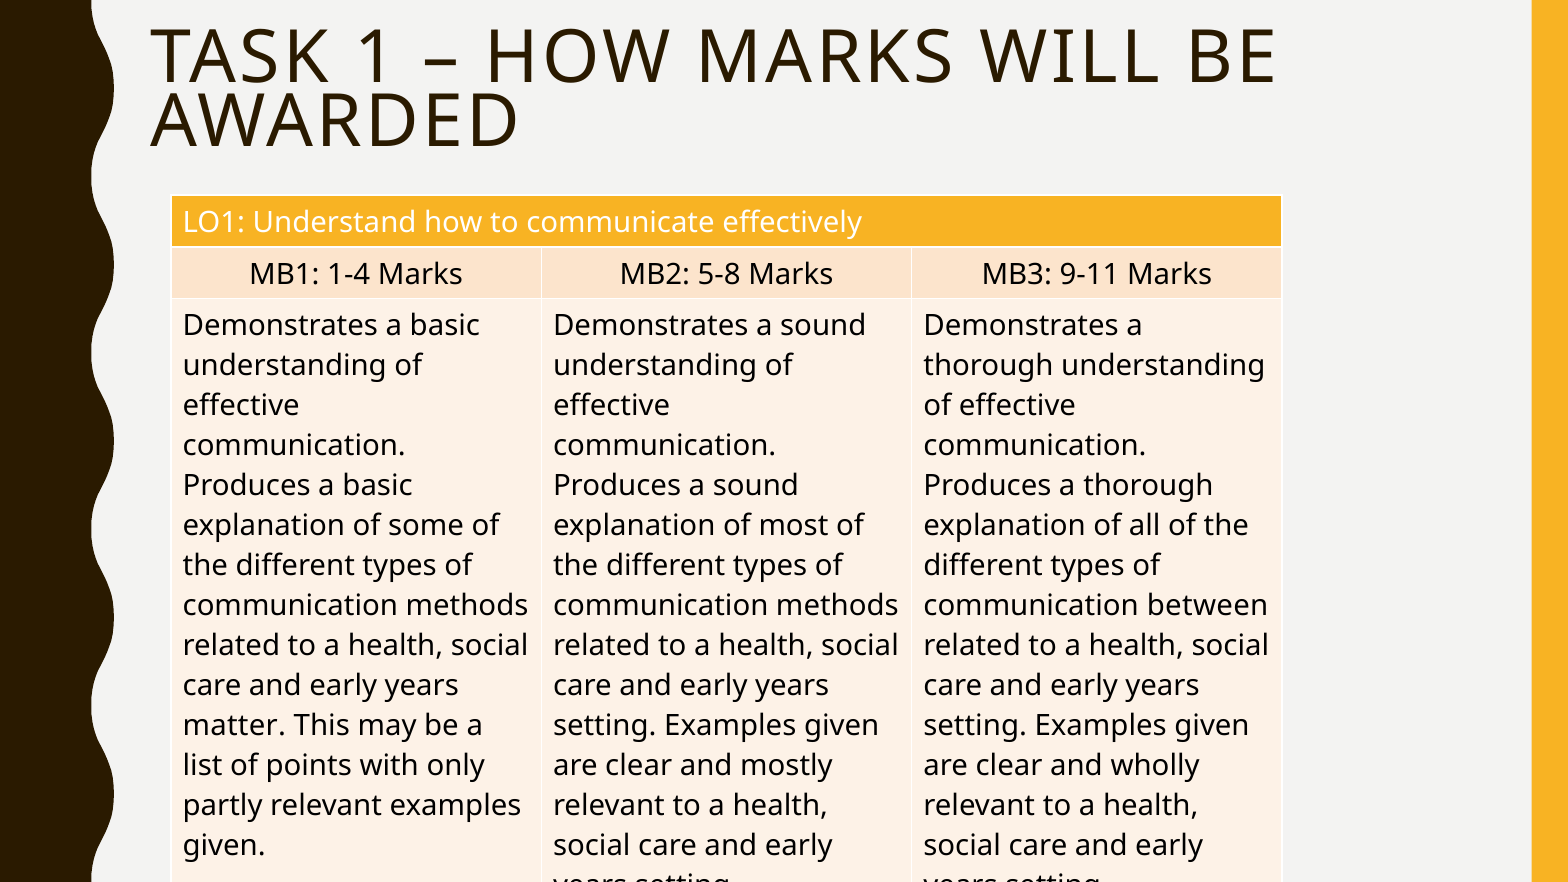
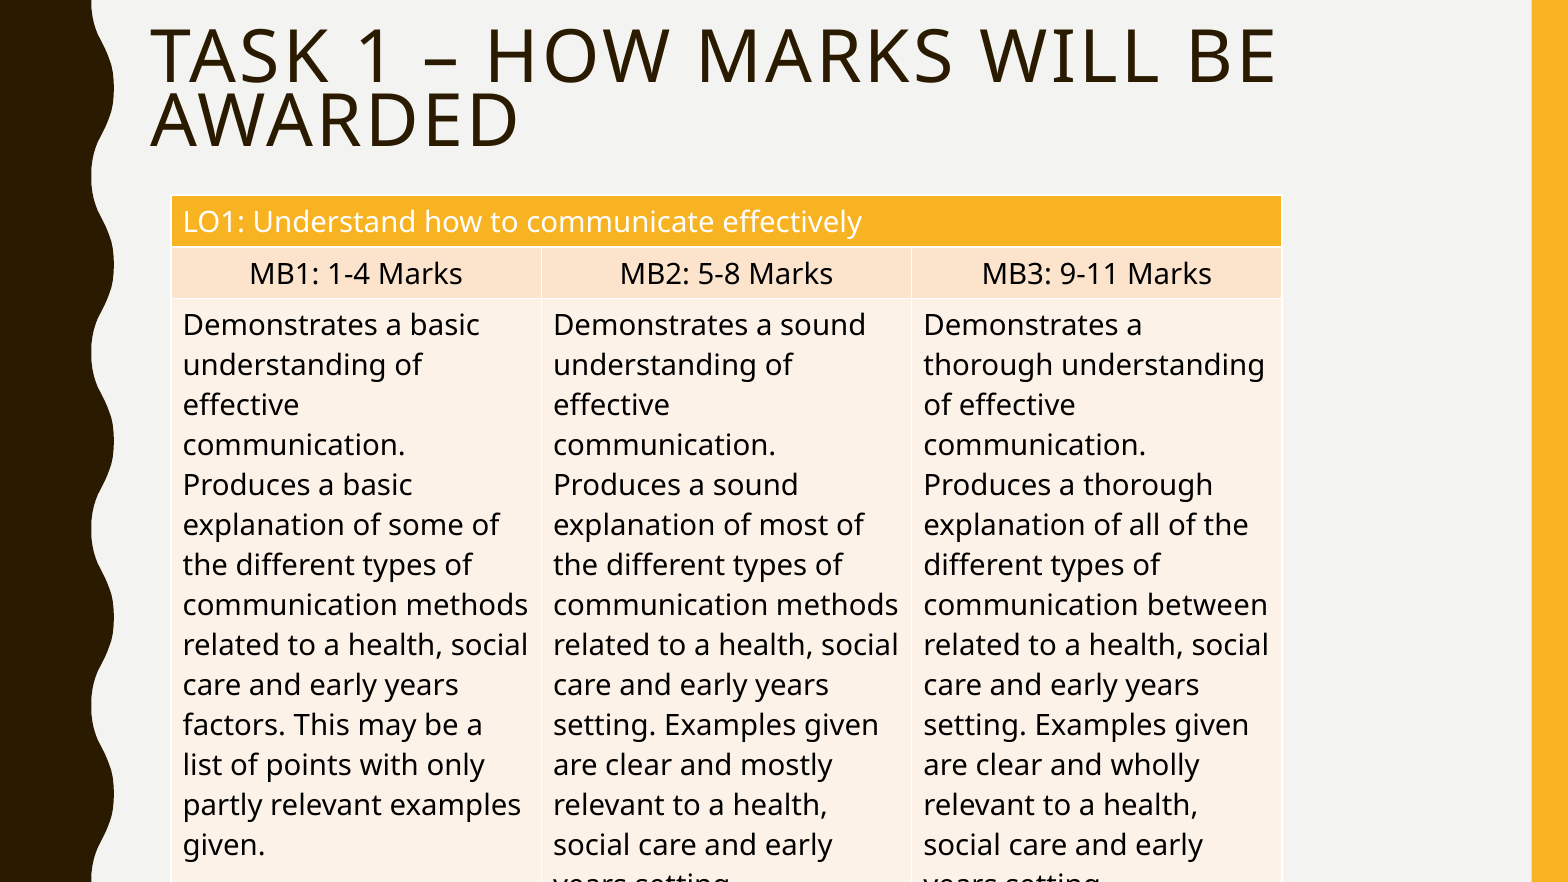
matter: matter -> factors
